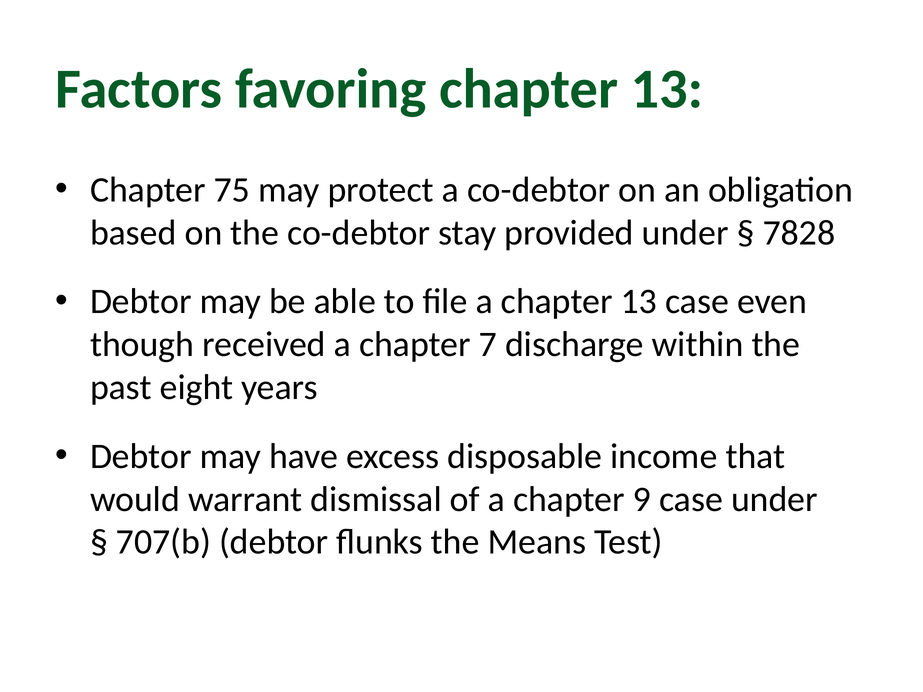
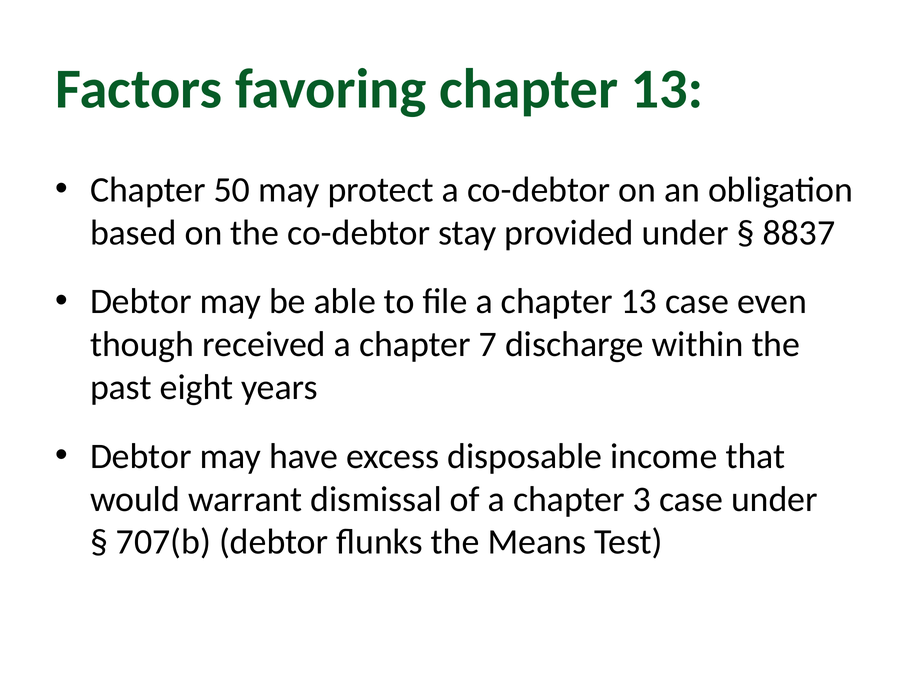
75: 75 -> 50
7828: 7828 -> 8837
9: 9 -> 3
